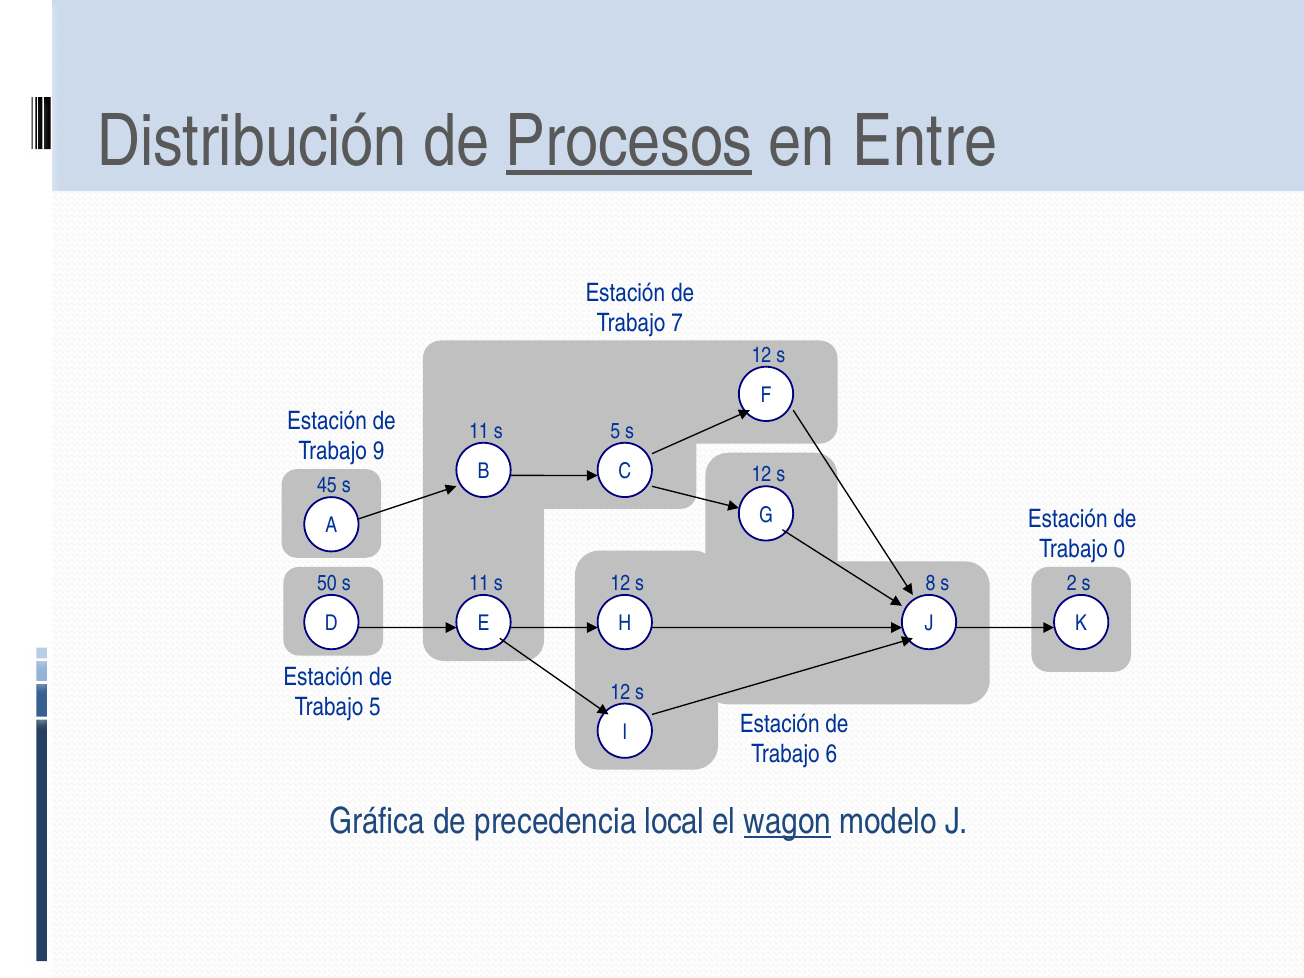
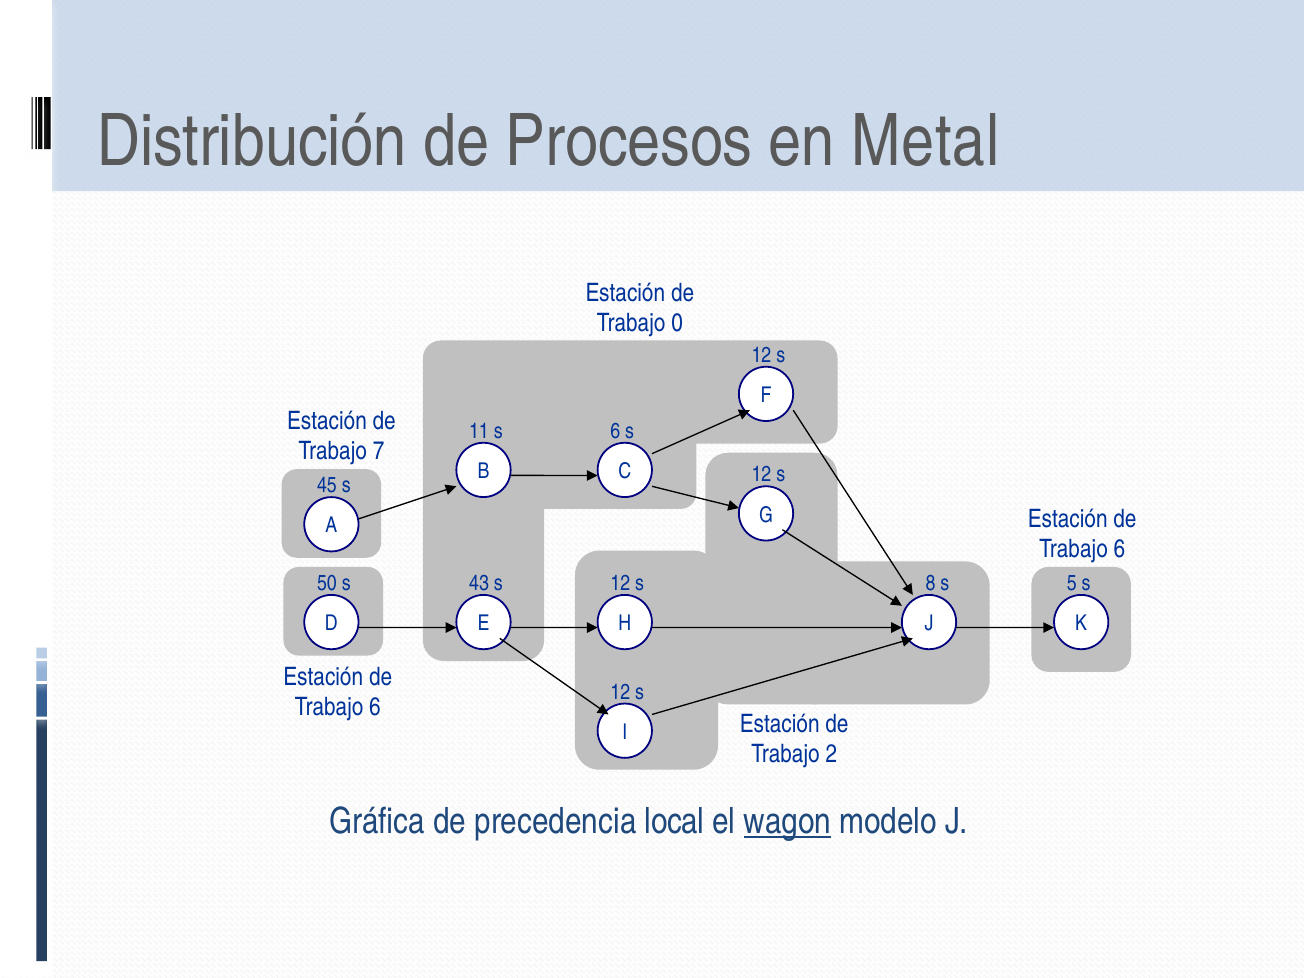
Procesos underline: present -> none
Entre: Entre -> Metal
7: 7 -> 0
s 5: 5 -> 6
9: 9 -> 7
0 at (1119, 550): 0 -> 6
50 s 11: 11 -> 43
2: 2 -> 5
5 at (375, 707): 5 -> 6
6: 6 -> 2
